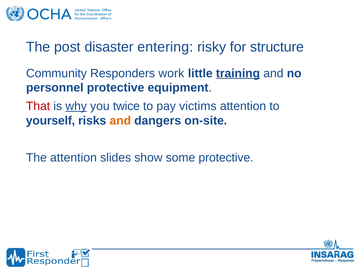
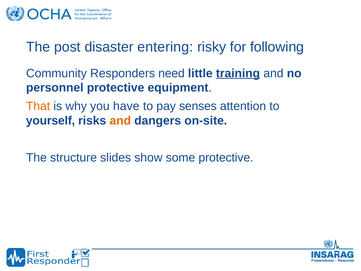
structure: structure -> following
work: work -> need
That colour: red -> orange
why underline: present -> none
twice: twice -> have
victims: victims -> senses
The attention: attention -> structure
